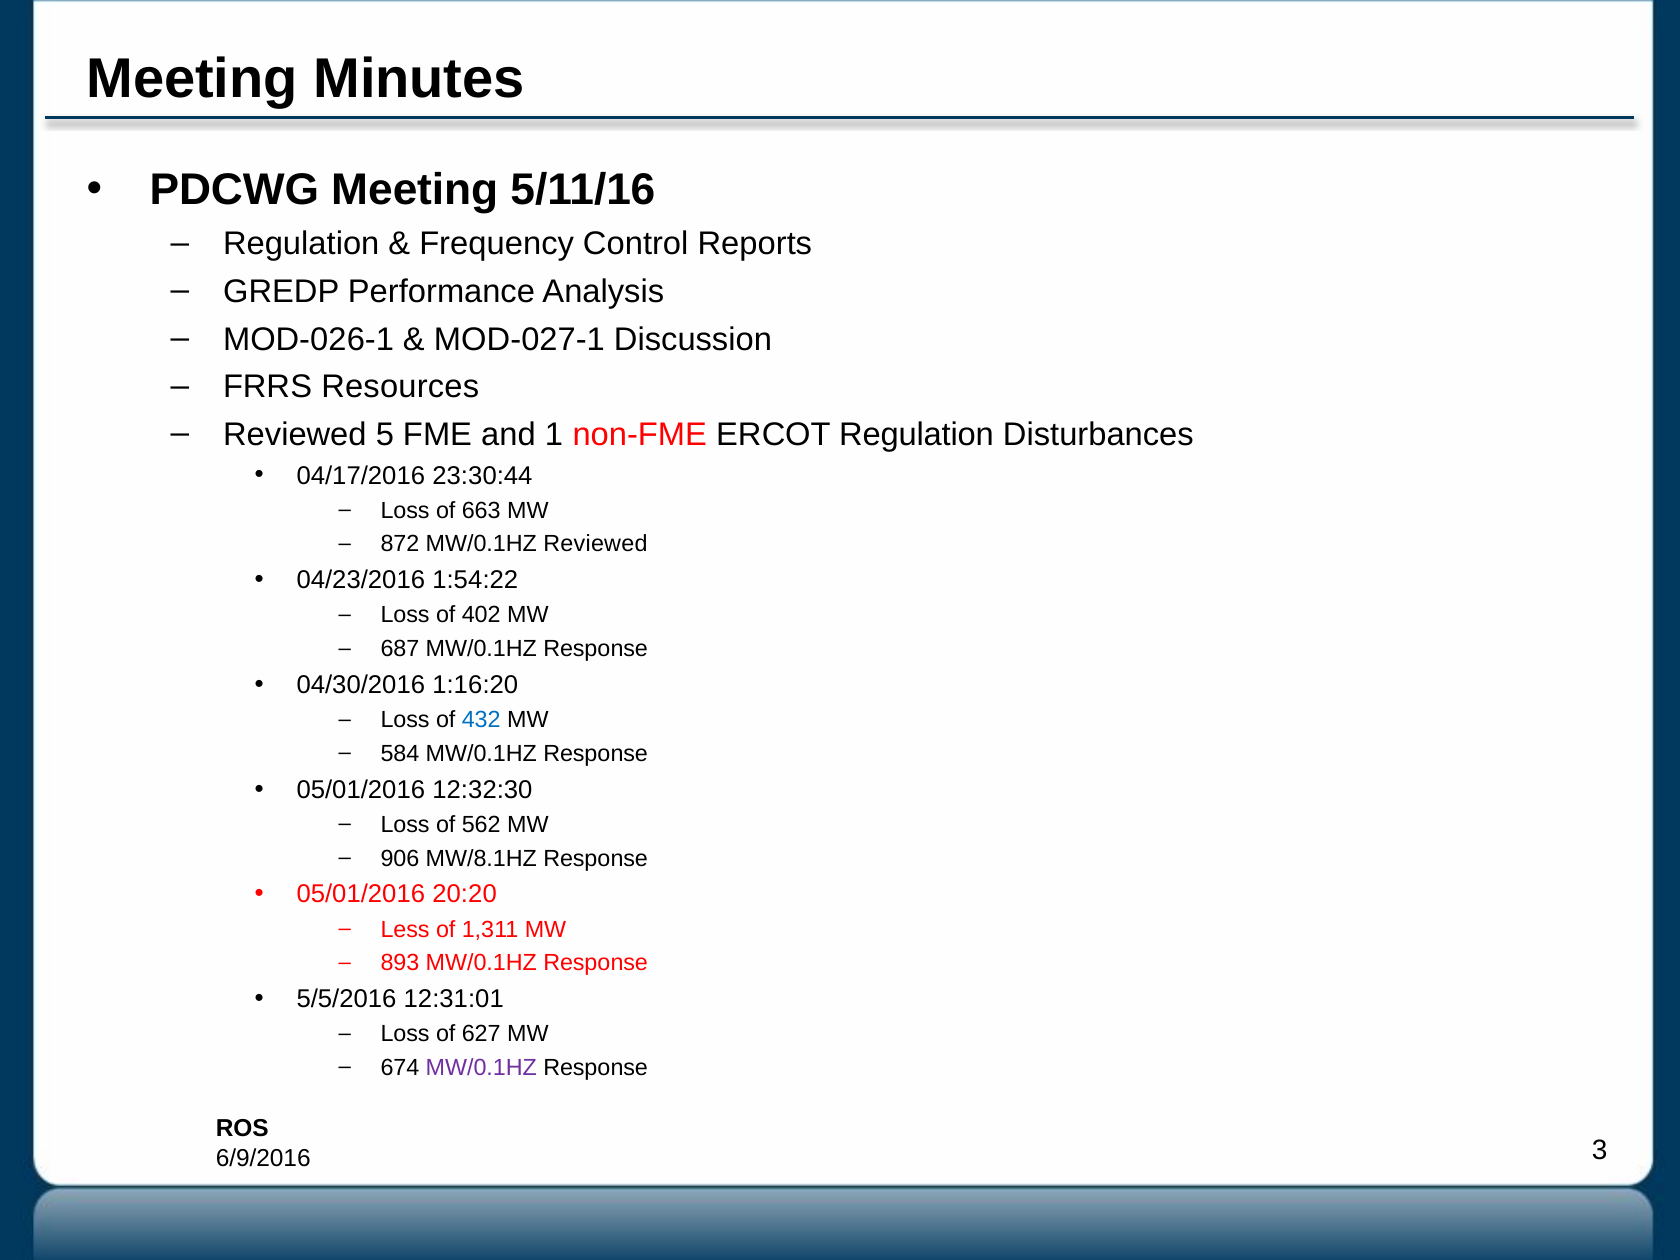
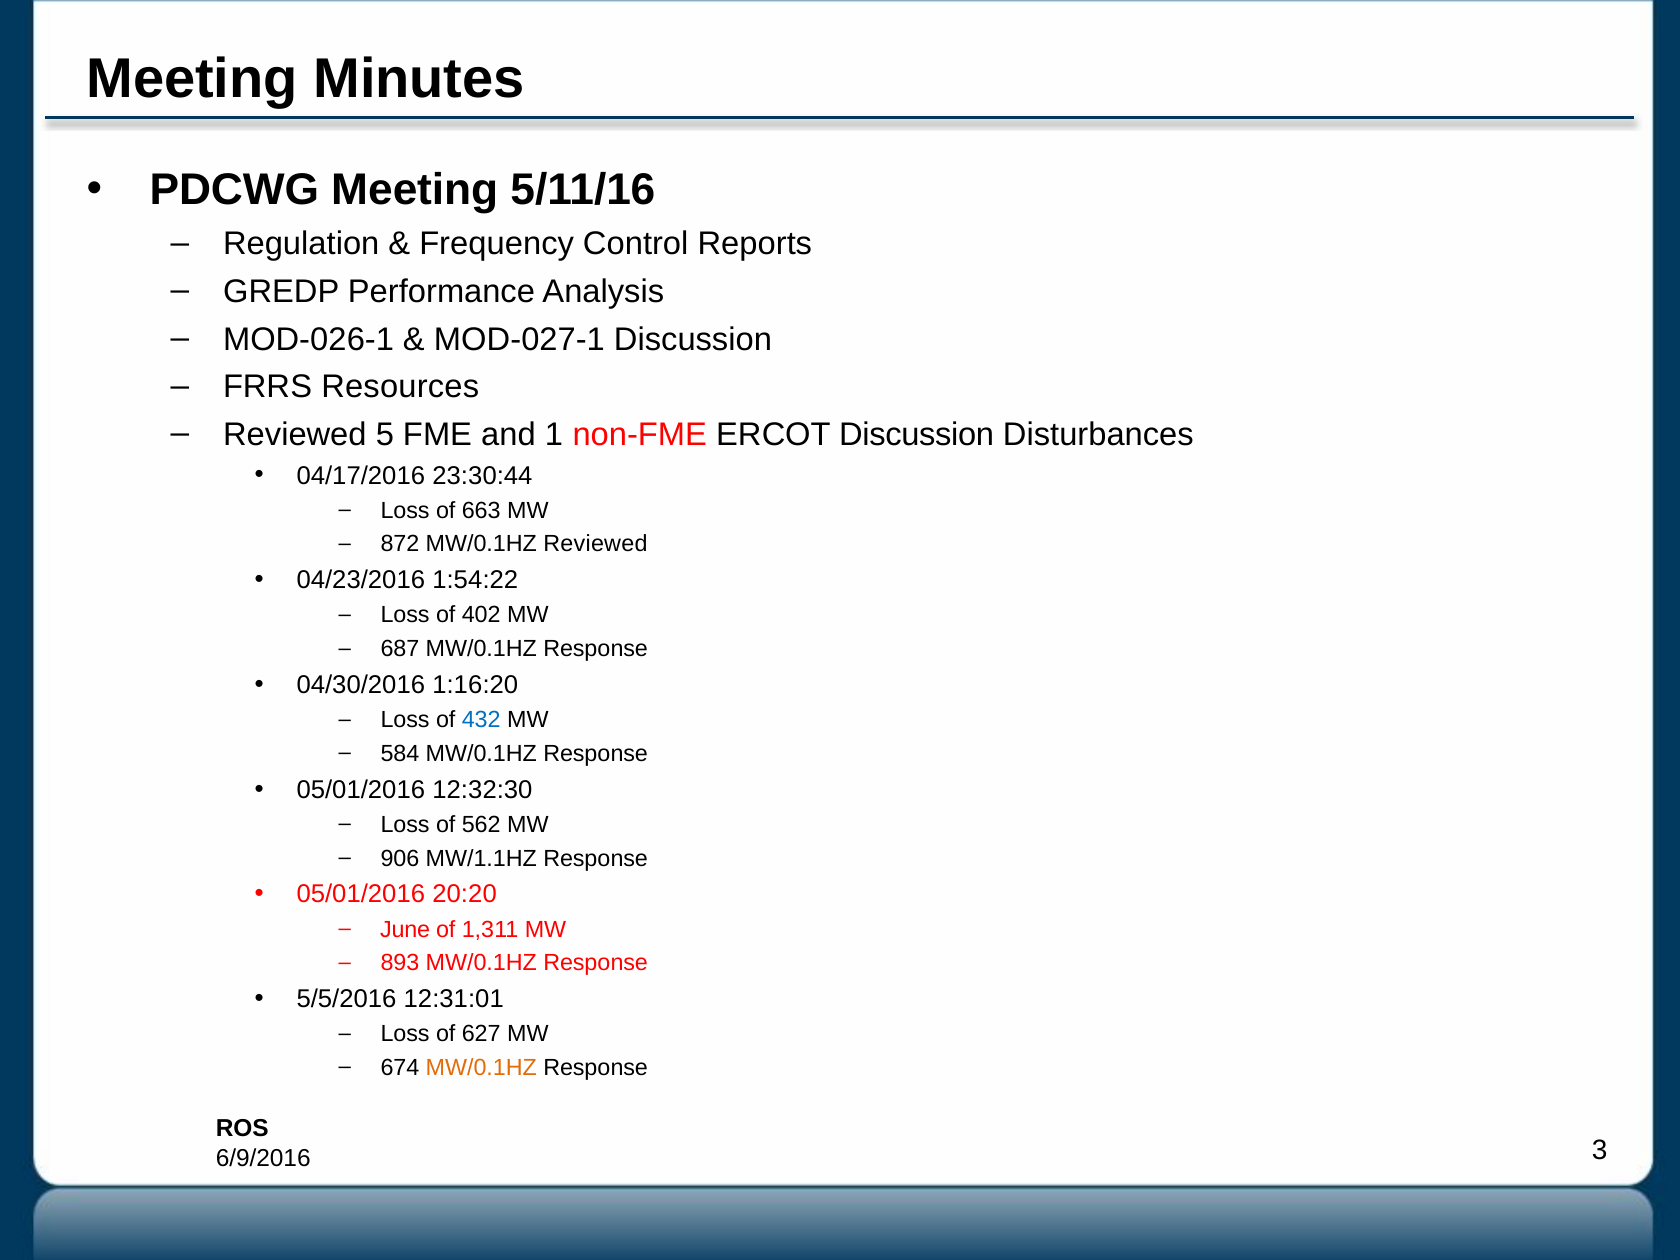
ERCOT Regulation: Regulation -> Discussion
MW/8.1HZ: MW/8.1HZ -> MW/1.1HZ
Less: Less -> June
MW/0.1HZ at (481, 1068) colour: purple -> orange
